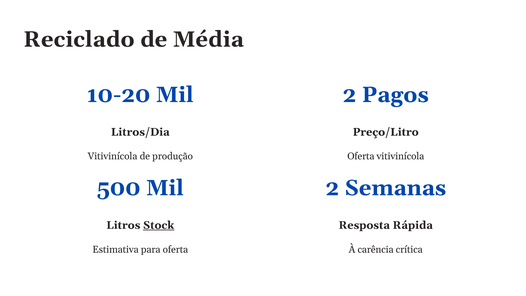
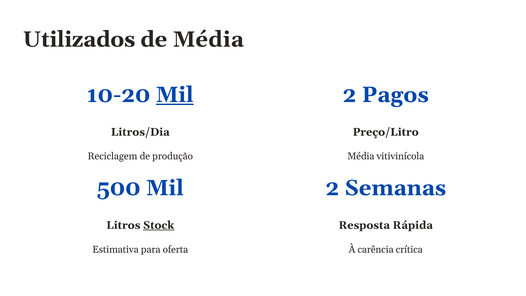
Reciclado: Reciclado -> Utilizados
Mil at (175, 95) underline: none -> present
Vitivinícola at (113, 156): Vitivinícola -> Reciclagem
Oferta at (361, 156): Oferta -> Média
